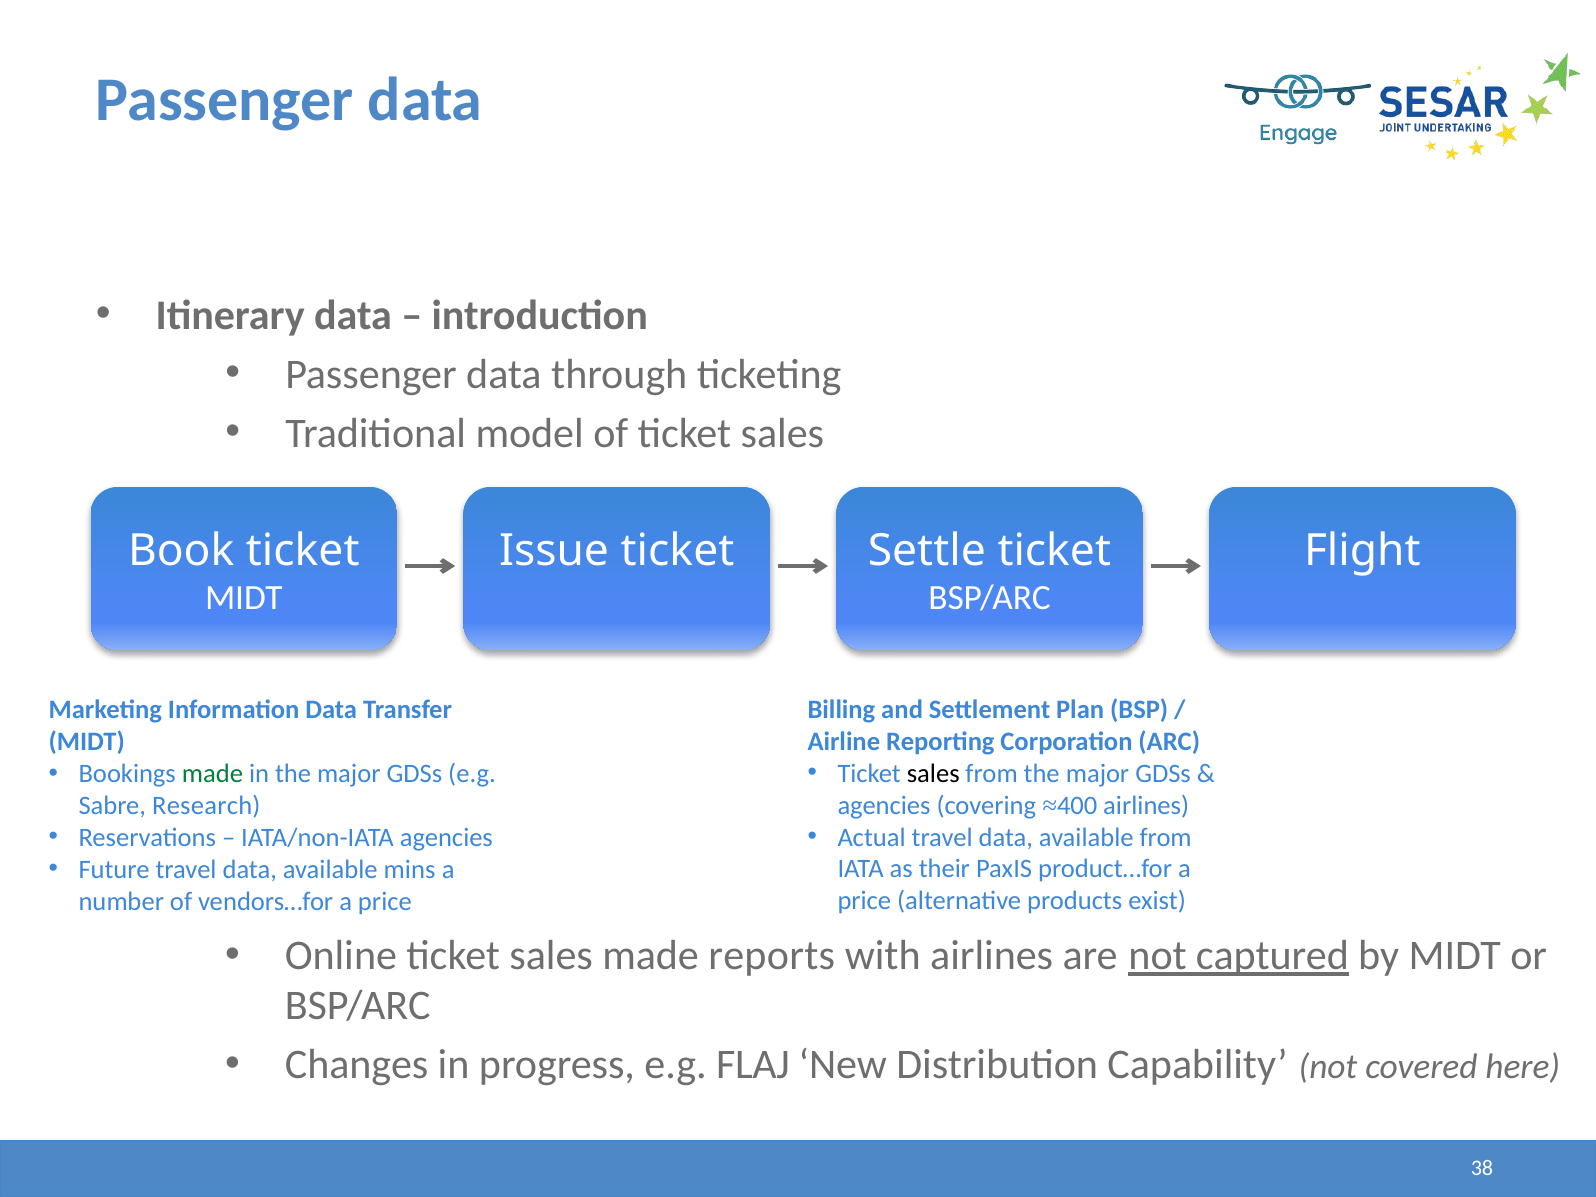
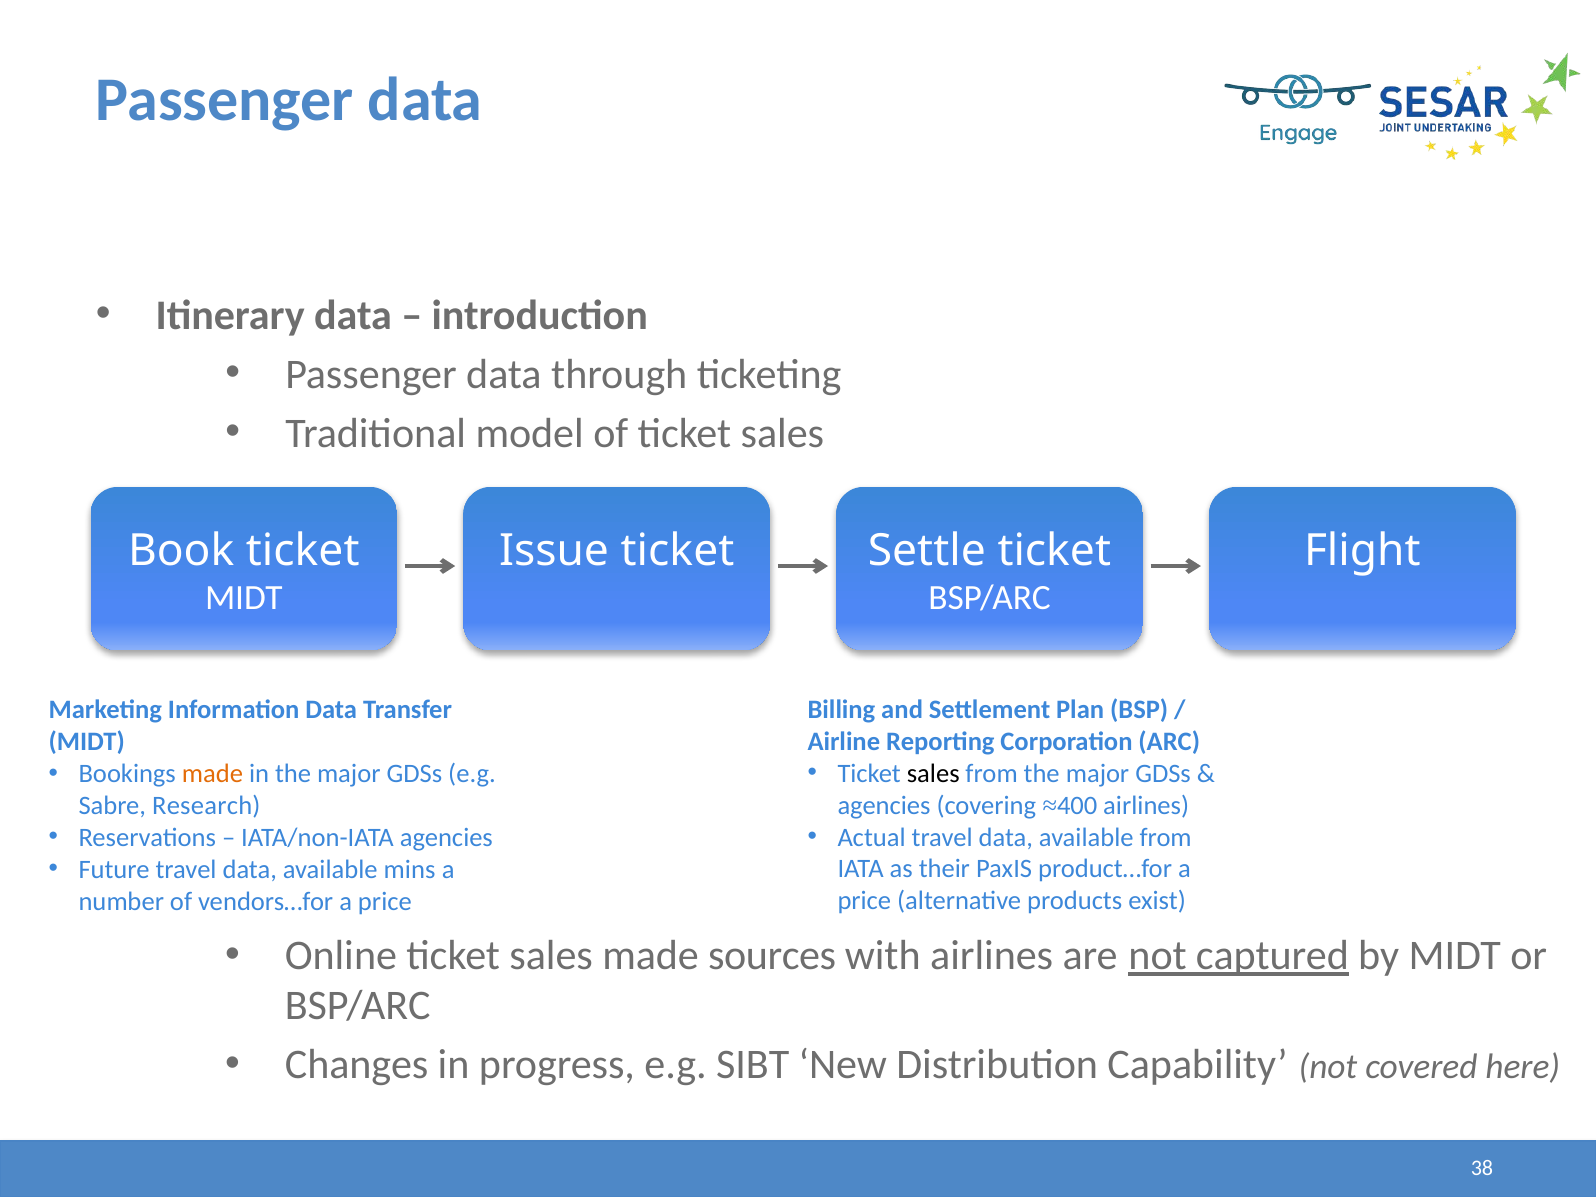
made at (212, 774) colour: green -> orange
reports: reports -> sources
FLAJ: FLAJ -> SIBT
